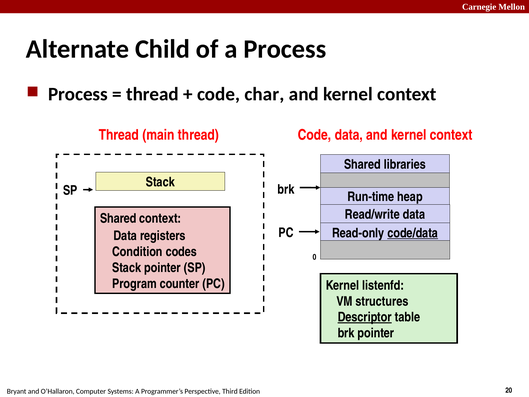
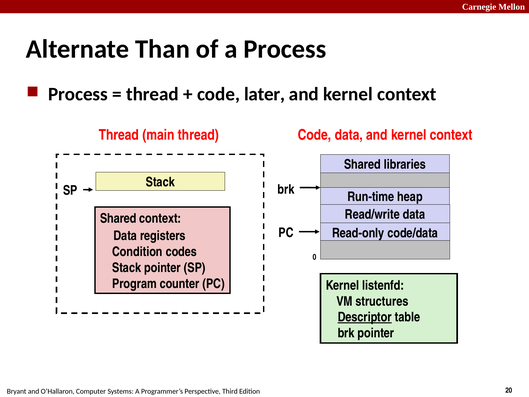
Child: Child -> Than
char: char -> later
code/data underline: present -> none
